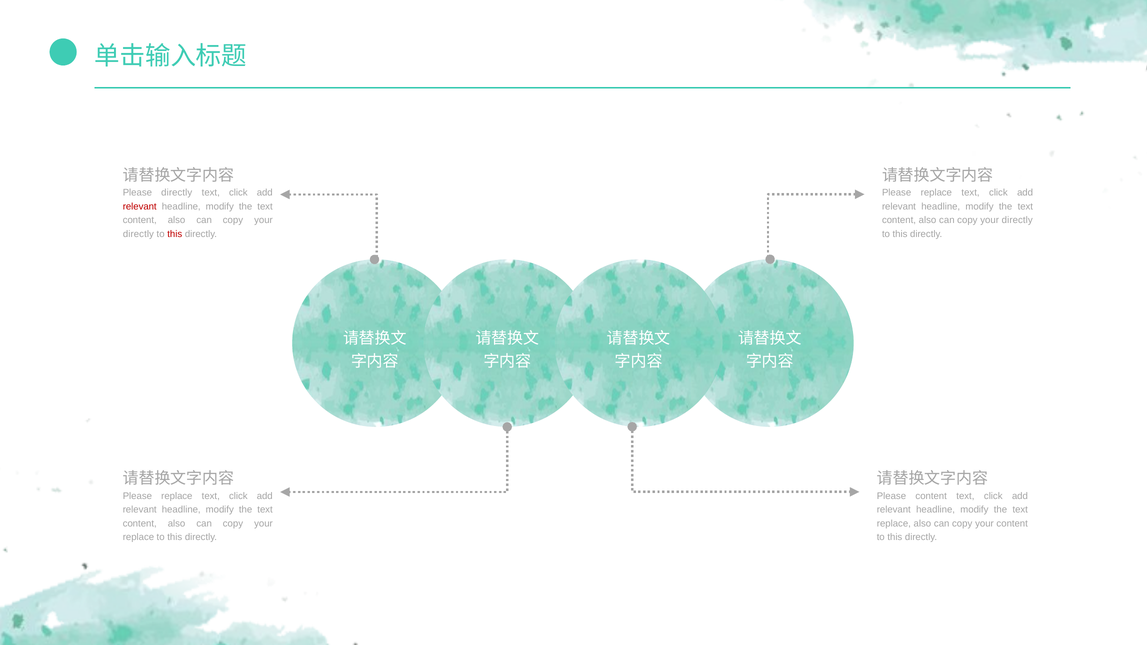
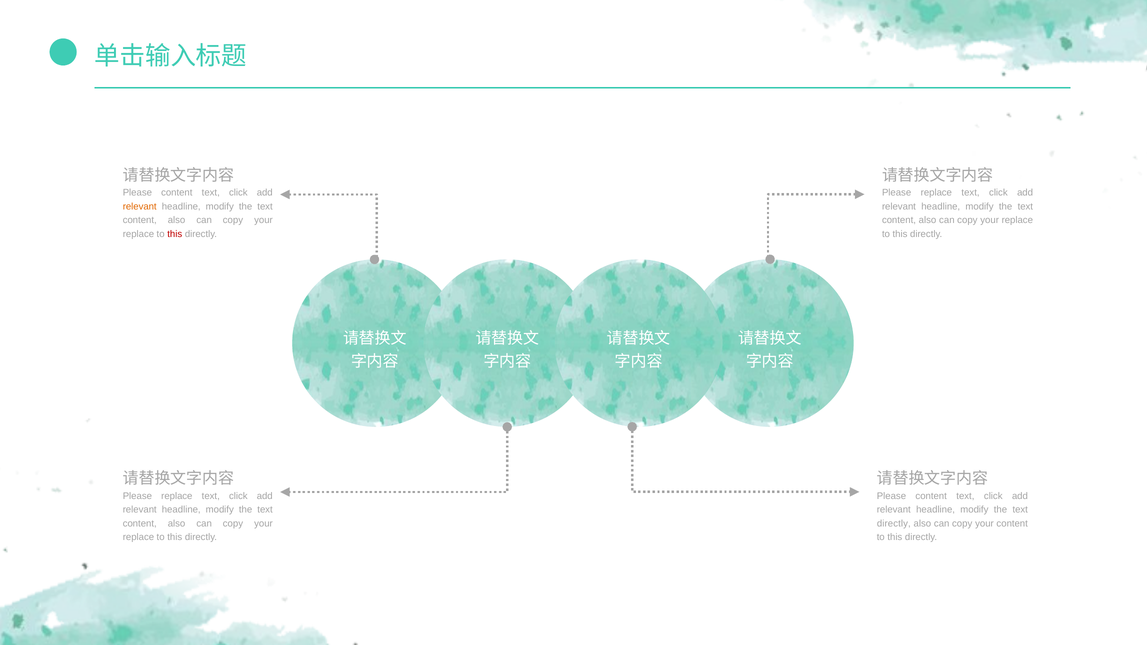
directly at (177, 193): directly -> content
relevant at (140, 207) colour: red -> orange
directly at (1017, 220): directly -> replace
directly at (138, 234): directly -> replace
replace at (894, 524): replace -> directly
